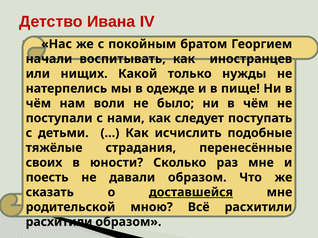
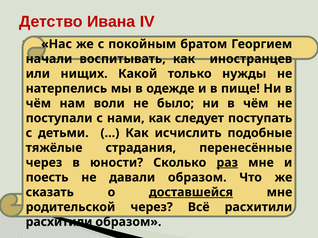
своих at (44, 163): своих -> через
раз underline: none -> present
родительской мною: мною -> через
